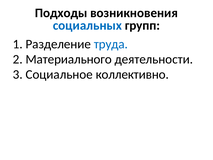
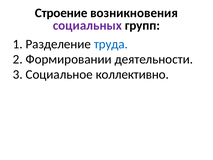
Подходы: Подходы -> Строение
социальных colour: blue -> purple
Материального: Материального -> Формировании
